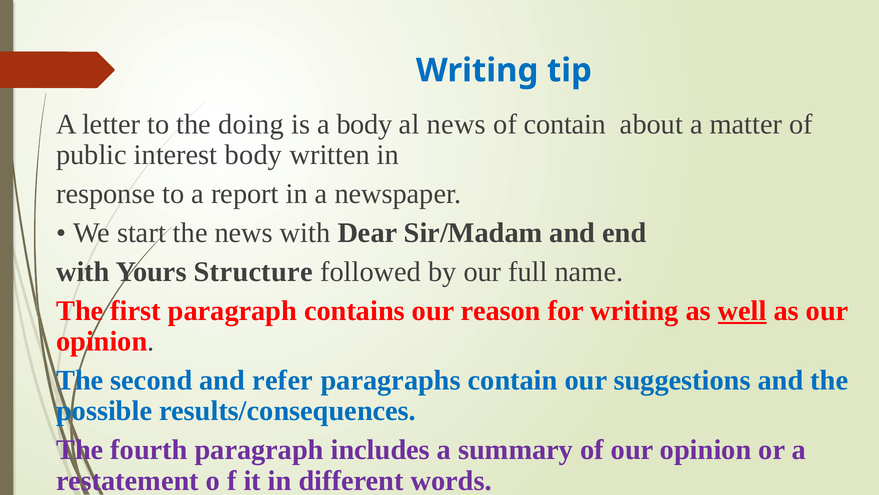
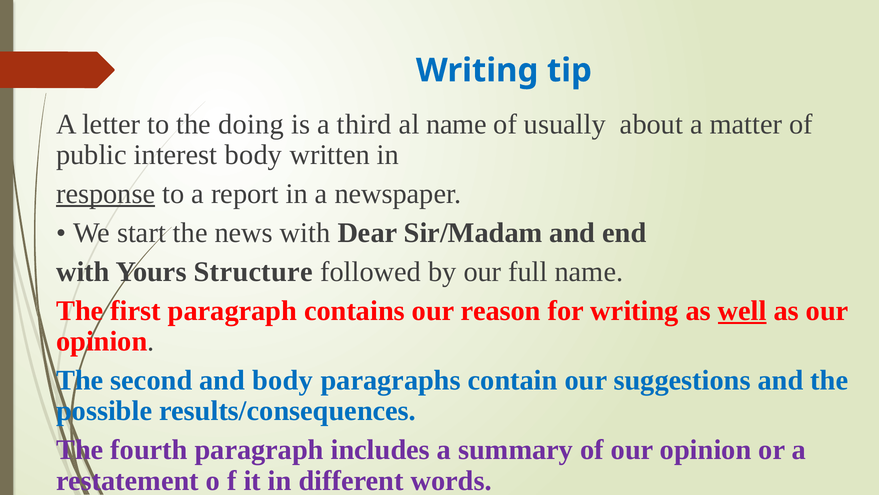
a body: body -> third
al news: news -> name
of contain: contain -> usually
response underline: none -> present
and refer: refer -> body
